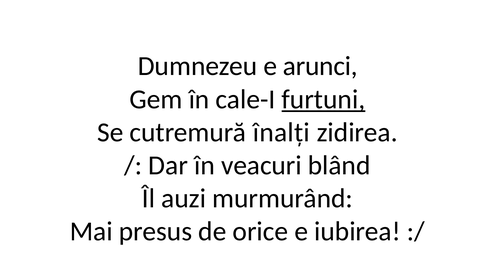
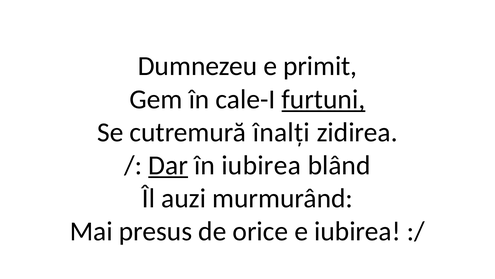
arunci: arunci -> primit
Dar underline: none -> present
în veacuri: veacuri -> iubirea
